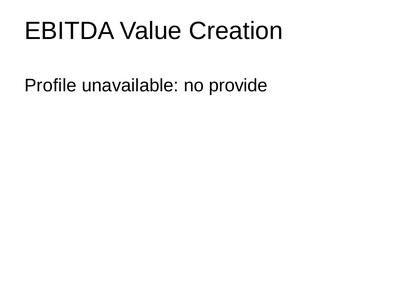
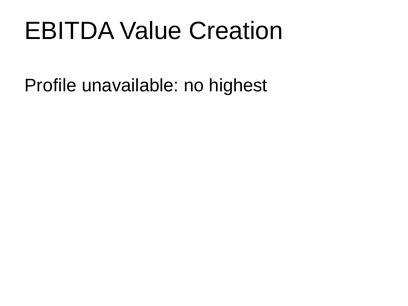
provide: provide -> highest
